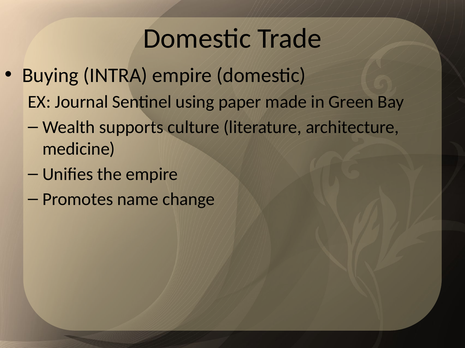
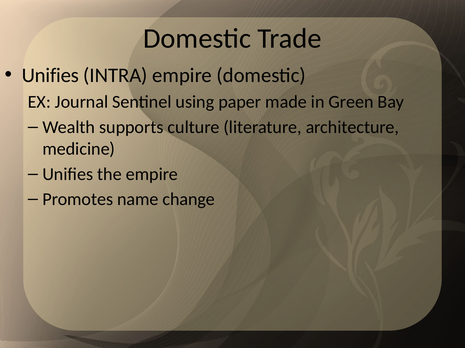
Buying at (50, 75): Buying -> Unifies
